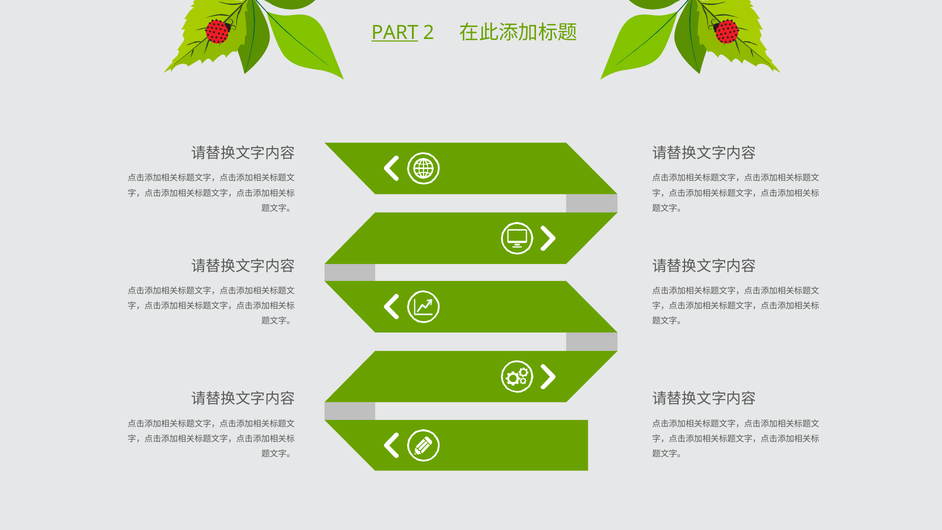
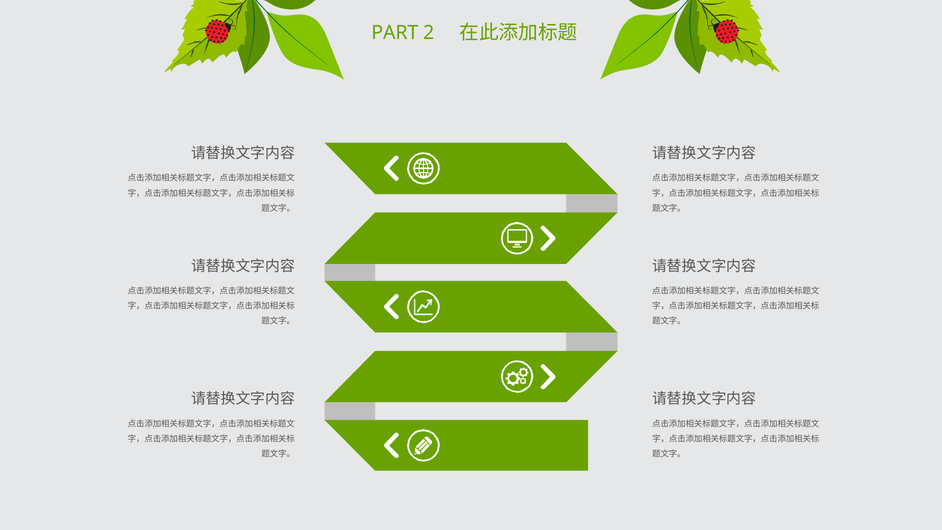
PART underline: present -> none
